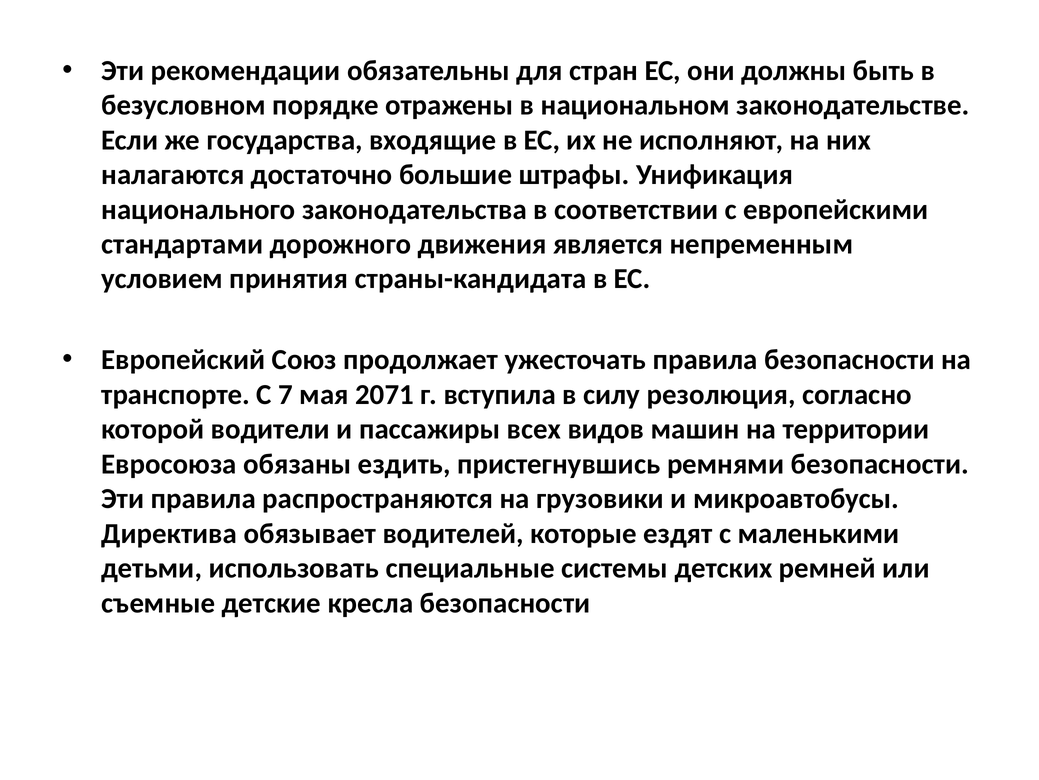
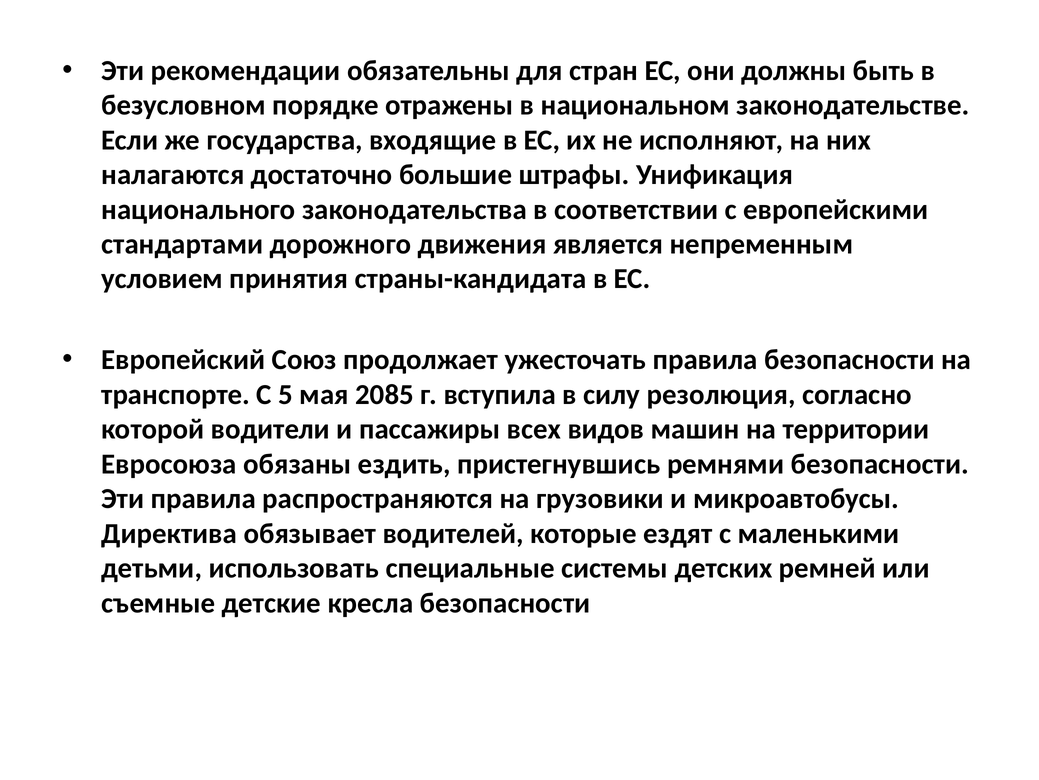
7: 7 -> 5
2071: 2071 -> 2085
